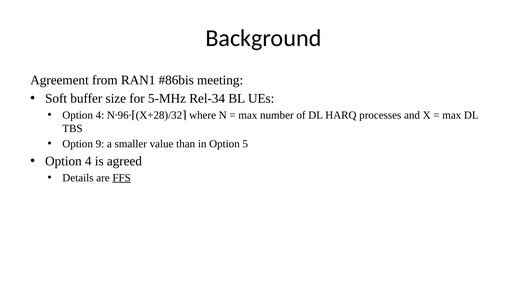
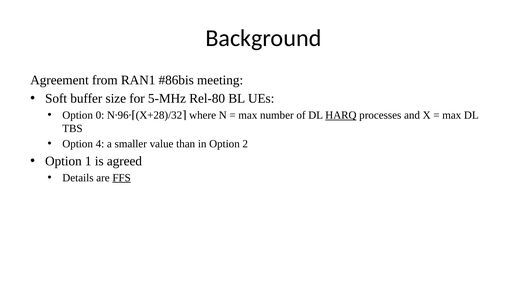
Rel-34: Rel-34 -> Rel-80
4 at (100, 115): 4 -> 0
HARQ underline: none -> present
9: 9 -> 4
5: 5 -> 2
4 at (88, 161): 4 -> 1
